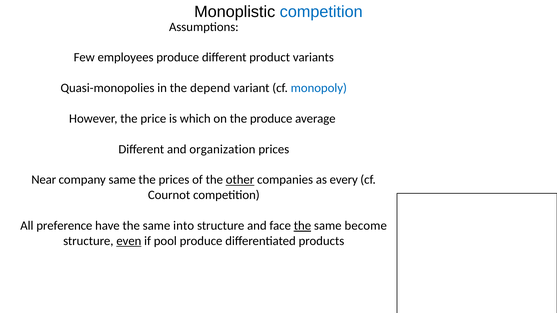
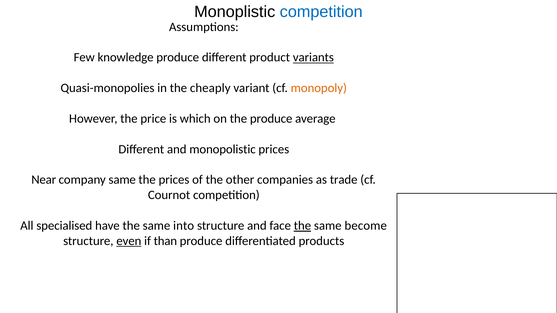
employees: employees -> knowledge
variants underline: none -> present
depend: depend -> cheaply
monopoly colour: blue -> orange
organization: organization -> monopolistic
other underline: present -> none
every: every -> trade
preference: preference -> specialised
pool: pool -> than
